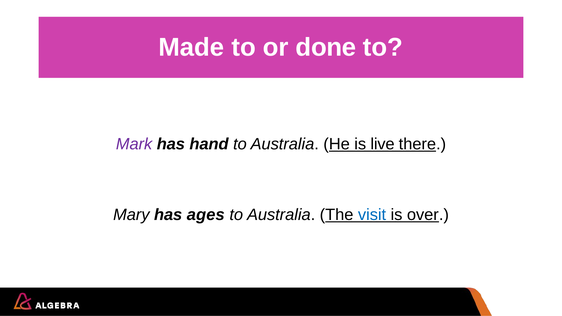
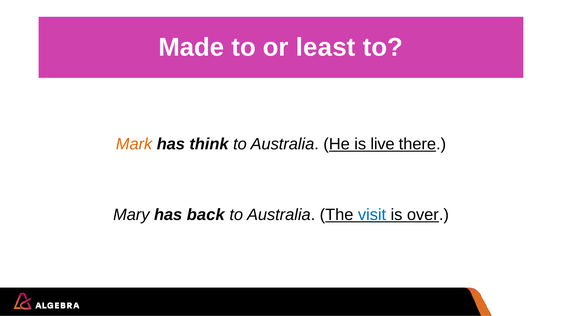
done: done -> least
Mark colour: purple -> orange
hand: hand -> think
ages: ages -> back
